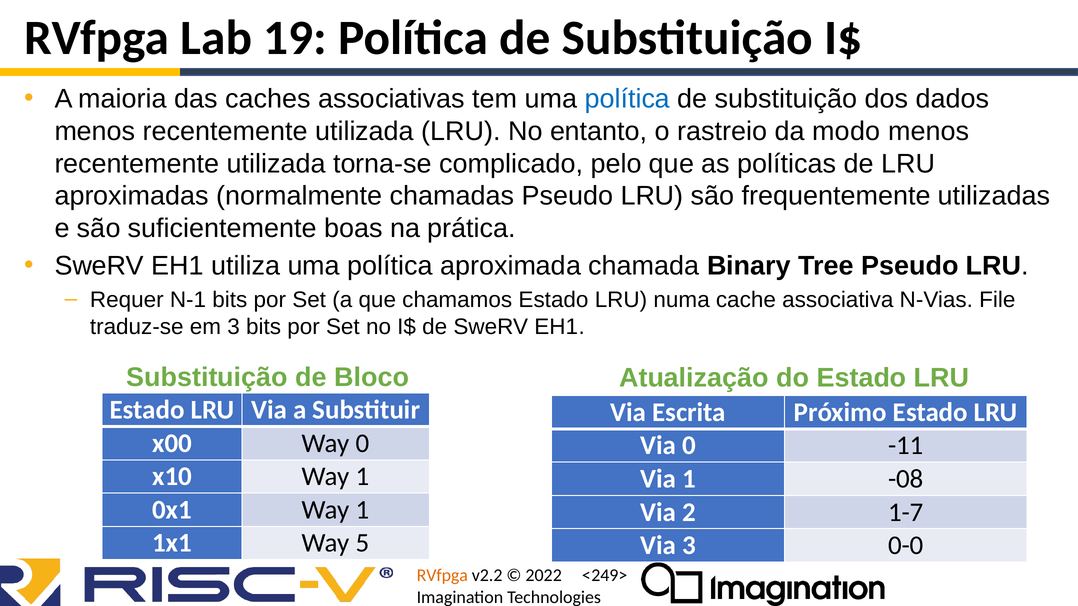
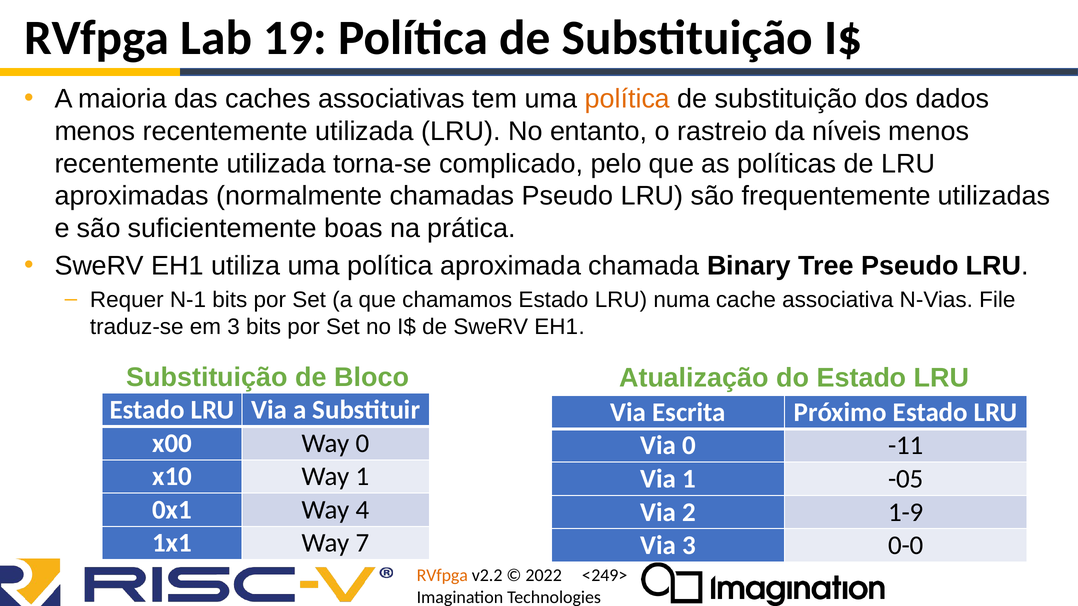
política at (627, 99) colour: blue -> orange
modo: modo -> níveis
-08: -08 -> -05
0x1 Way 1: 1 -> 4
1-7: 1-7 -> 1-9
5: 5 -> 7
